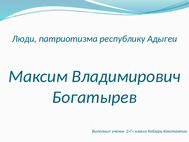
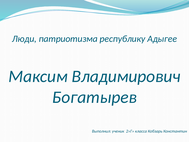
Адыгеи: Адыгеи -> Адыгее
